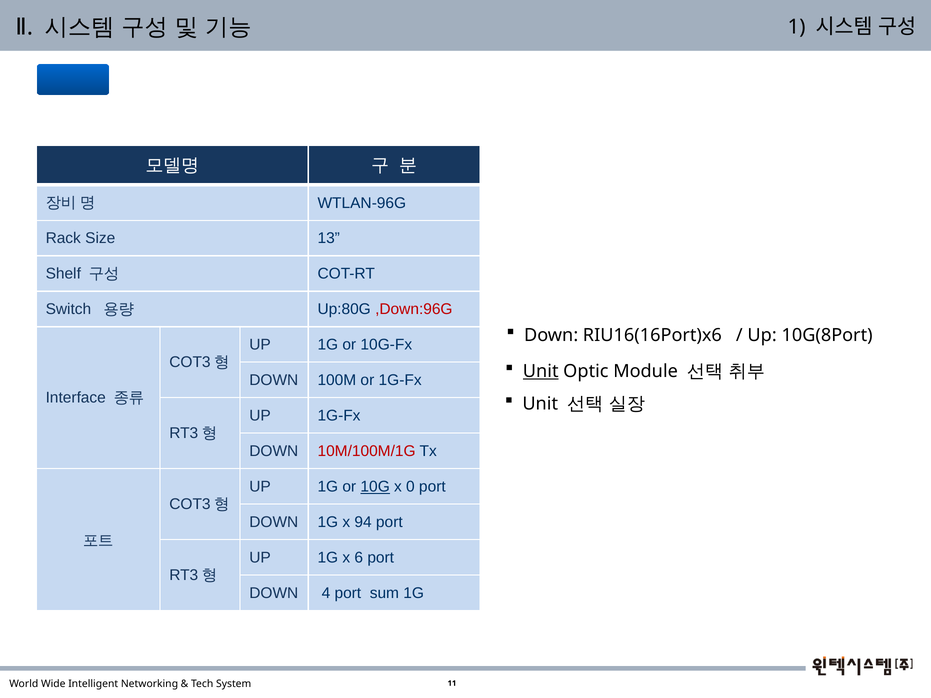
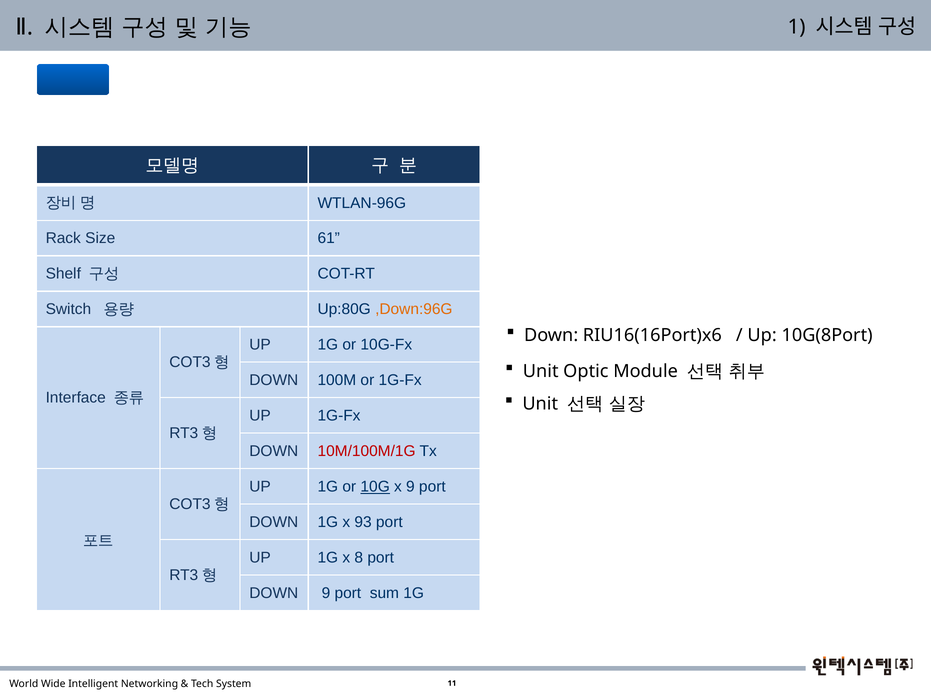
13: 13 -> 61
,Down:96G colour: red -> orange
Unit at (541, 371) underline: present -> none
x 0: 0 -> 9
94: 94 -> 93
6: 6 -> 8
DOWN 4: 4 -> 9
